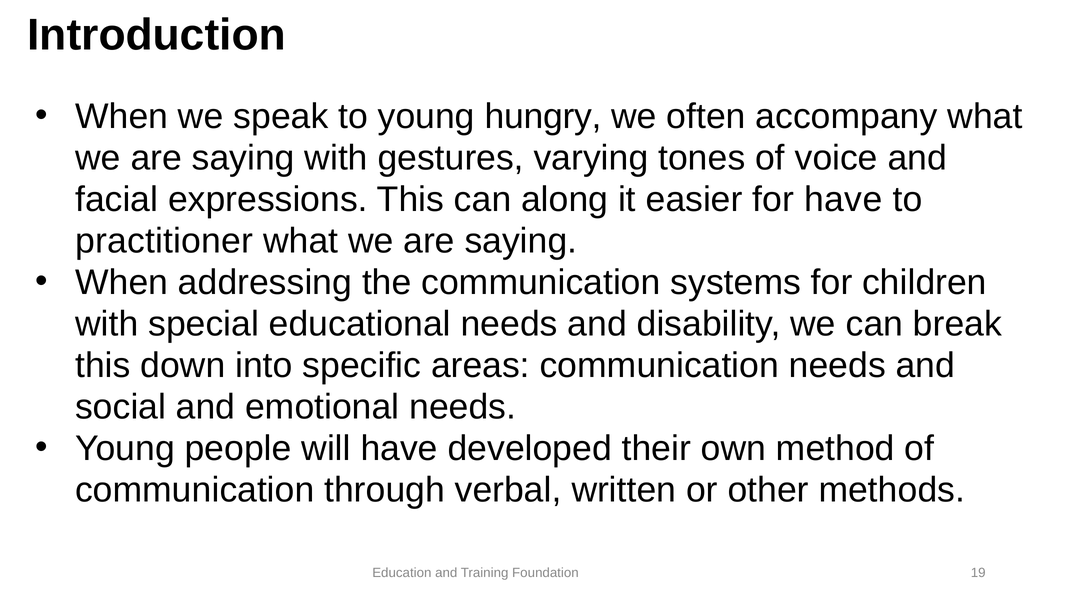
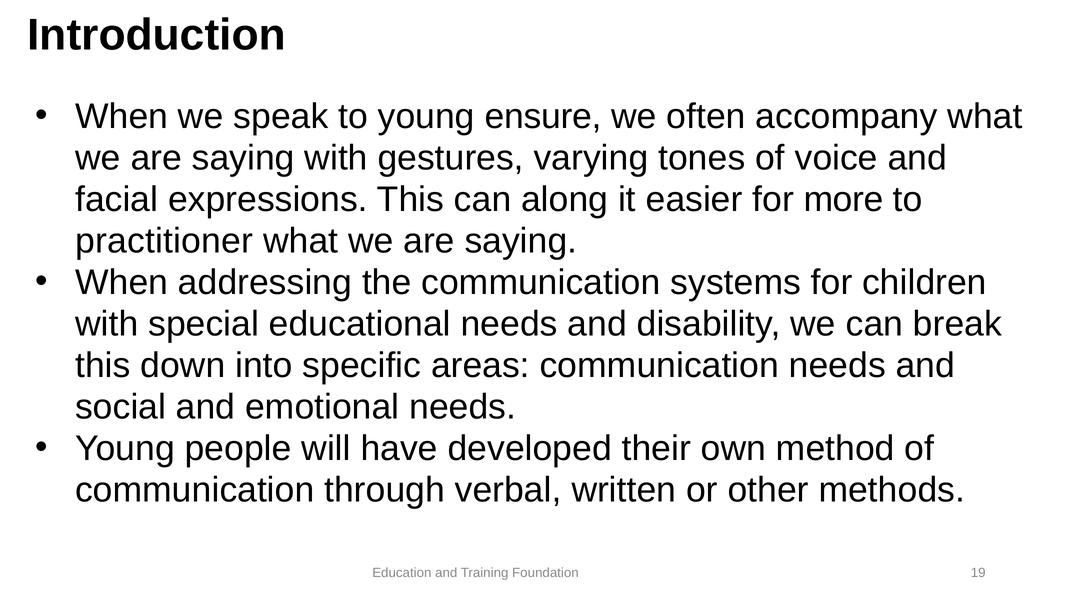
hungry: hungry -> ensure
for have: have -> more
